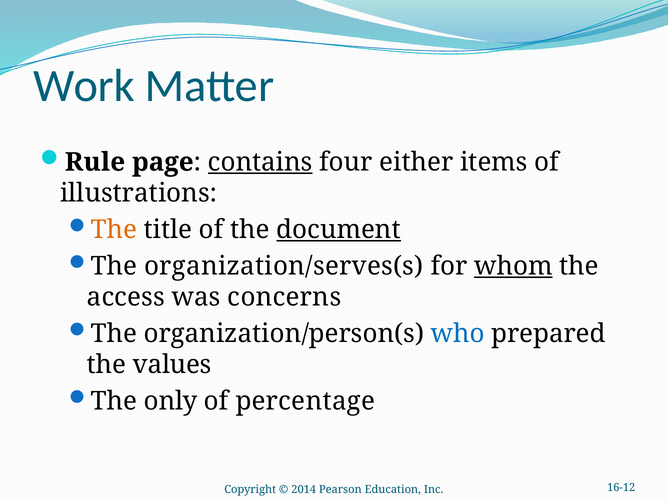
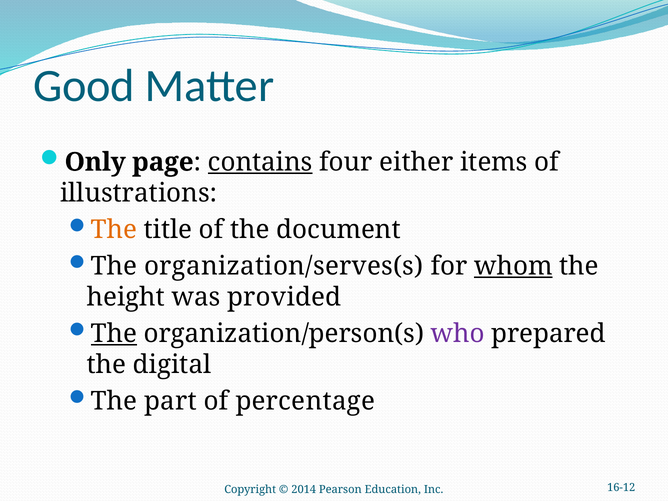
Work: Work -> Good
Rule: Rule -> Only
document underline: present -> none
access: access -> height
concerns: concerns -> provided
The at (114, 334) underline: none -> present
who colour: blue -> purple
values: values -> digital
only: only -> part
